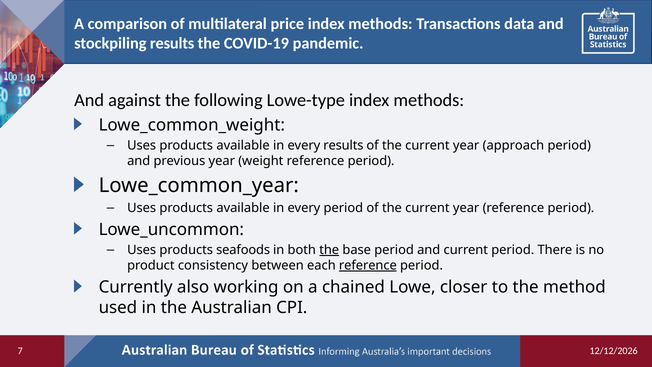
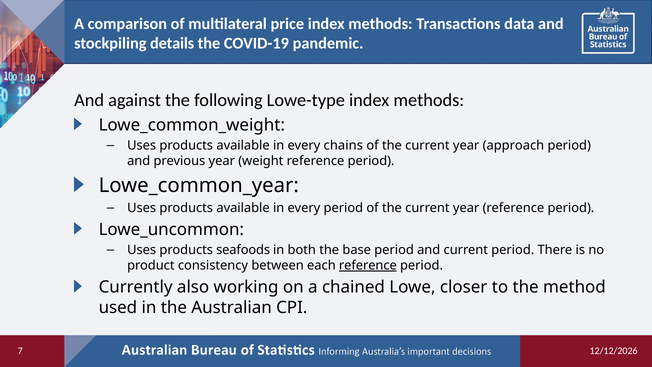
stockpiling results: results -> details
every results: results -> chains
the at (329, 250) underline: present -> none
